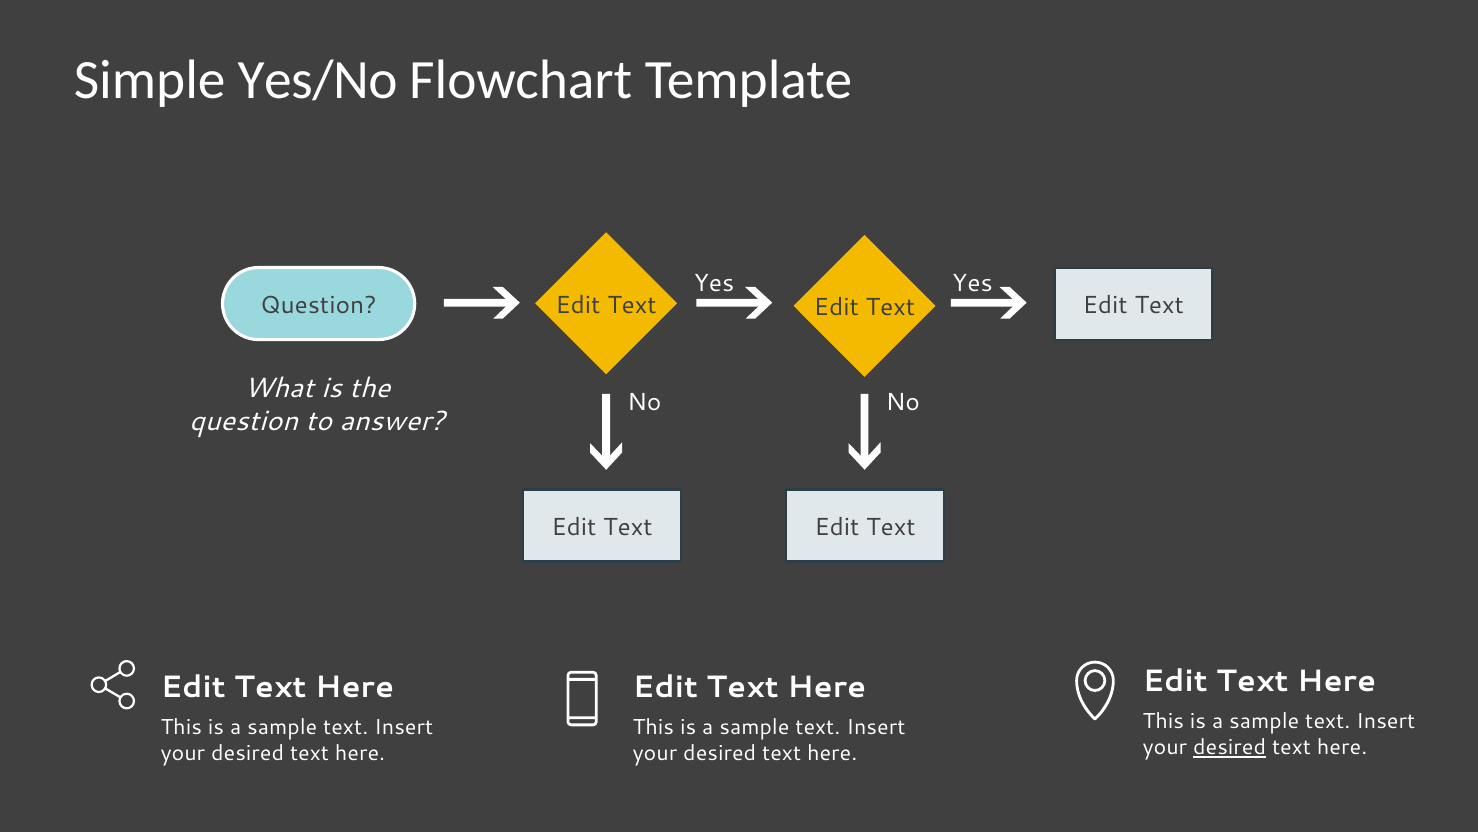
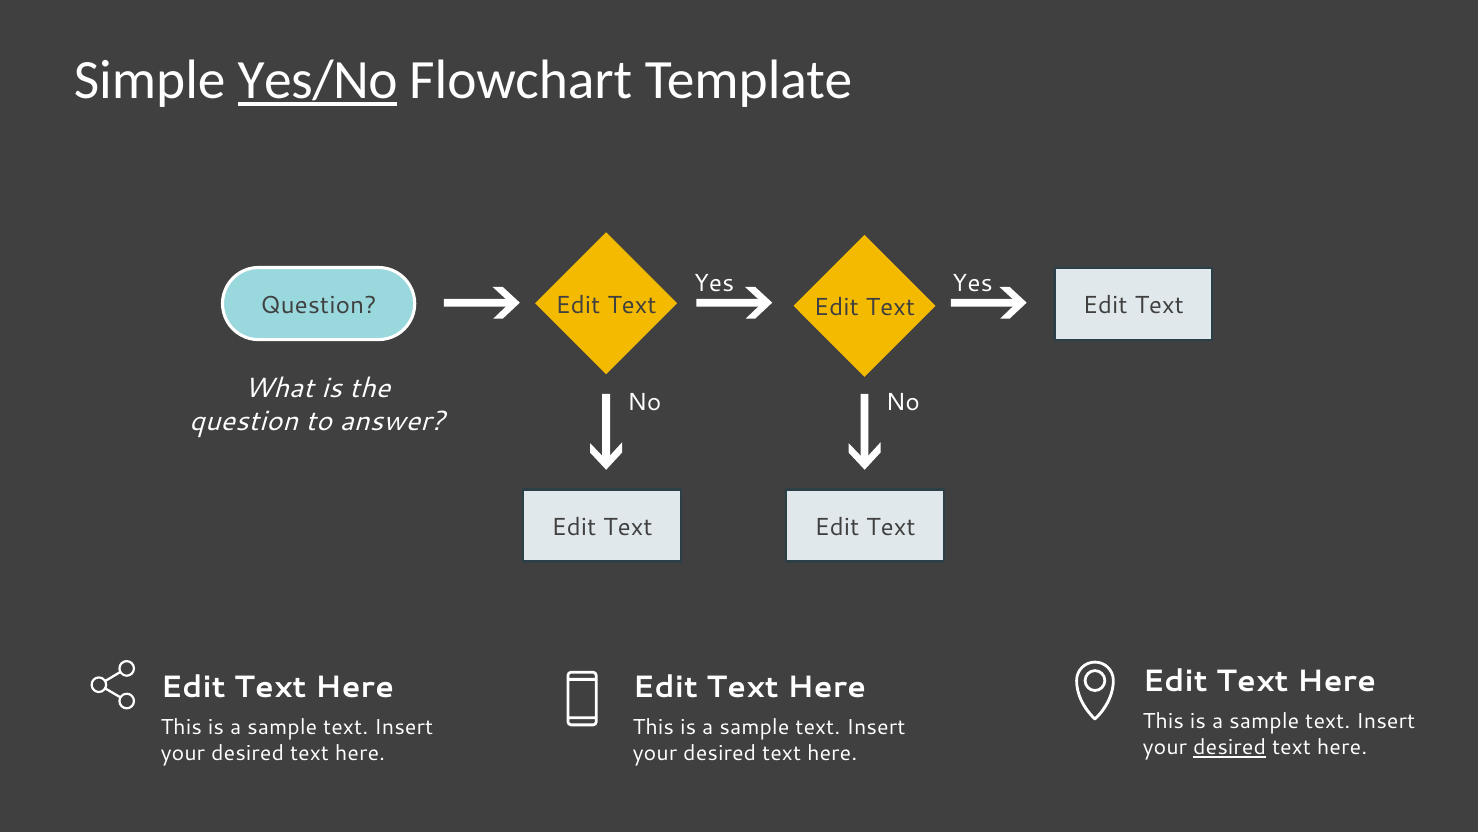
Yes/No underline: none -> present
